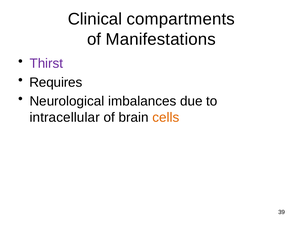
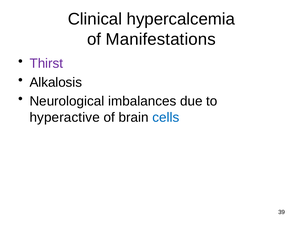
compartments: compartments -> hypercalcemia
Requires: Requires -> Alkalosis
intracellular: intracellular -> hyperactive
cells colour: orange -> blue
